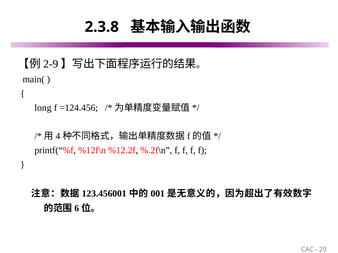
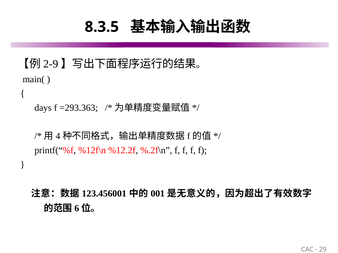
2.3.8: 2.3.8 -> 8.3.5
long: long -> days
=124.456: =124.456 -> =293.363
